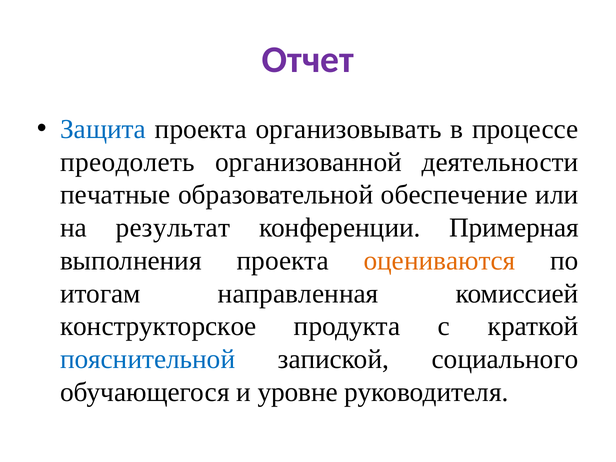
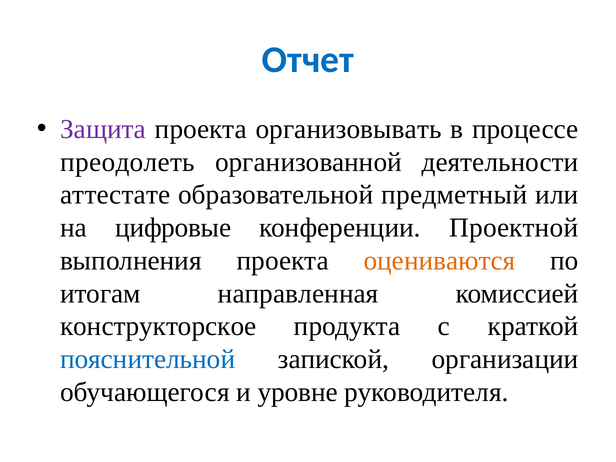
Отчет colour: purple -> blue
Защита colour: blue -> purple
печатные: печатные -> аттестате
обеспечение: обеспечение -> предметный
результат: результат -> цифровые
Примерная: Примерная -> Проектной
социального: социального -> организации
